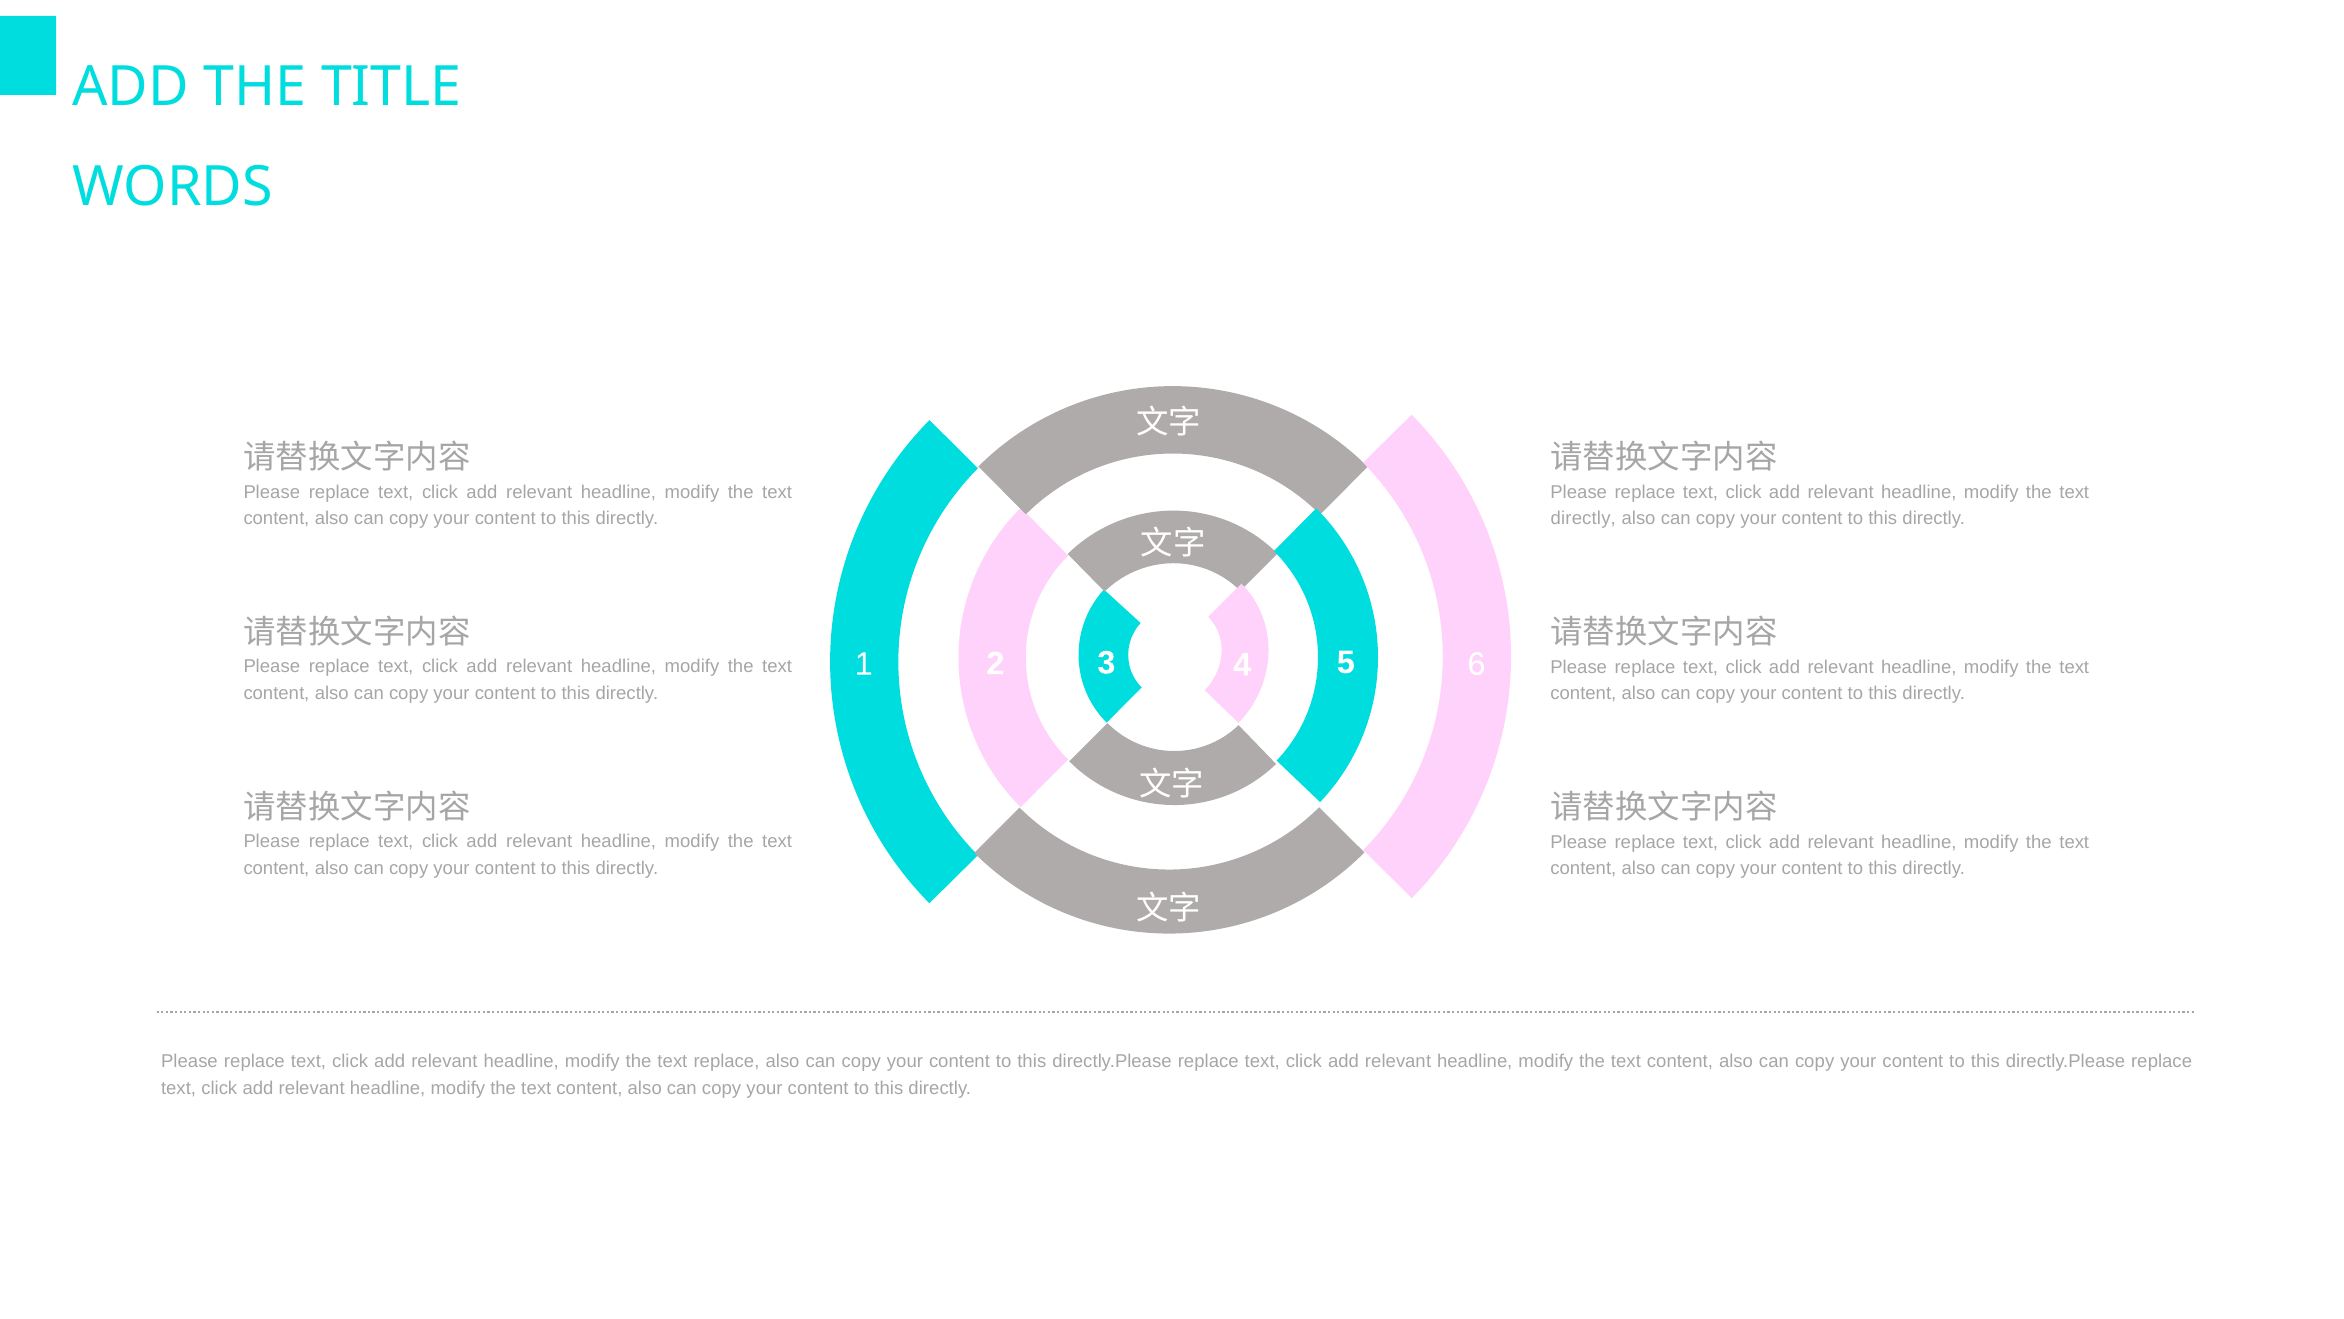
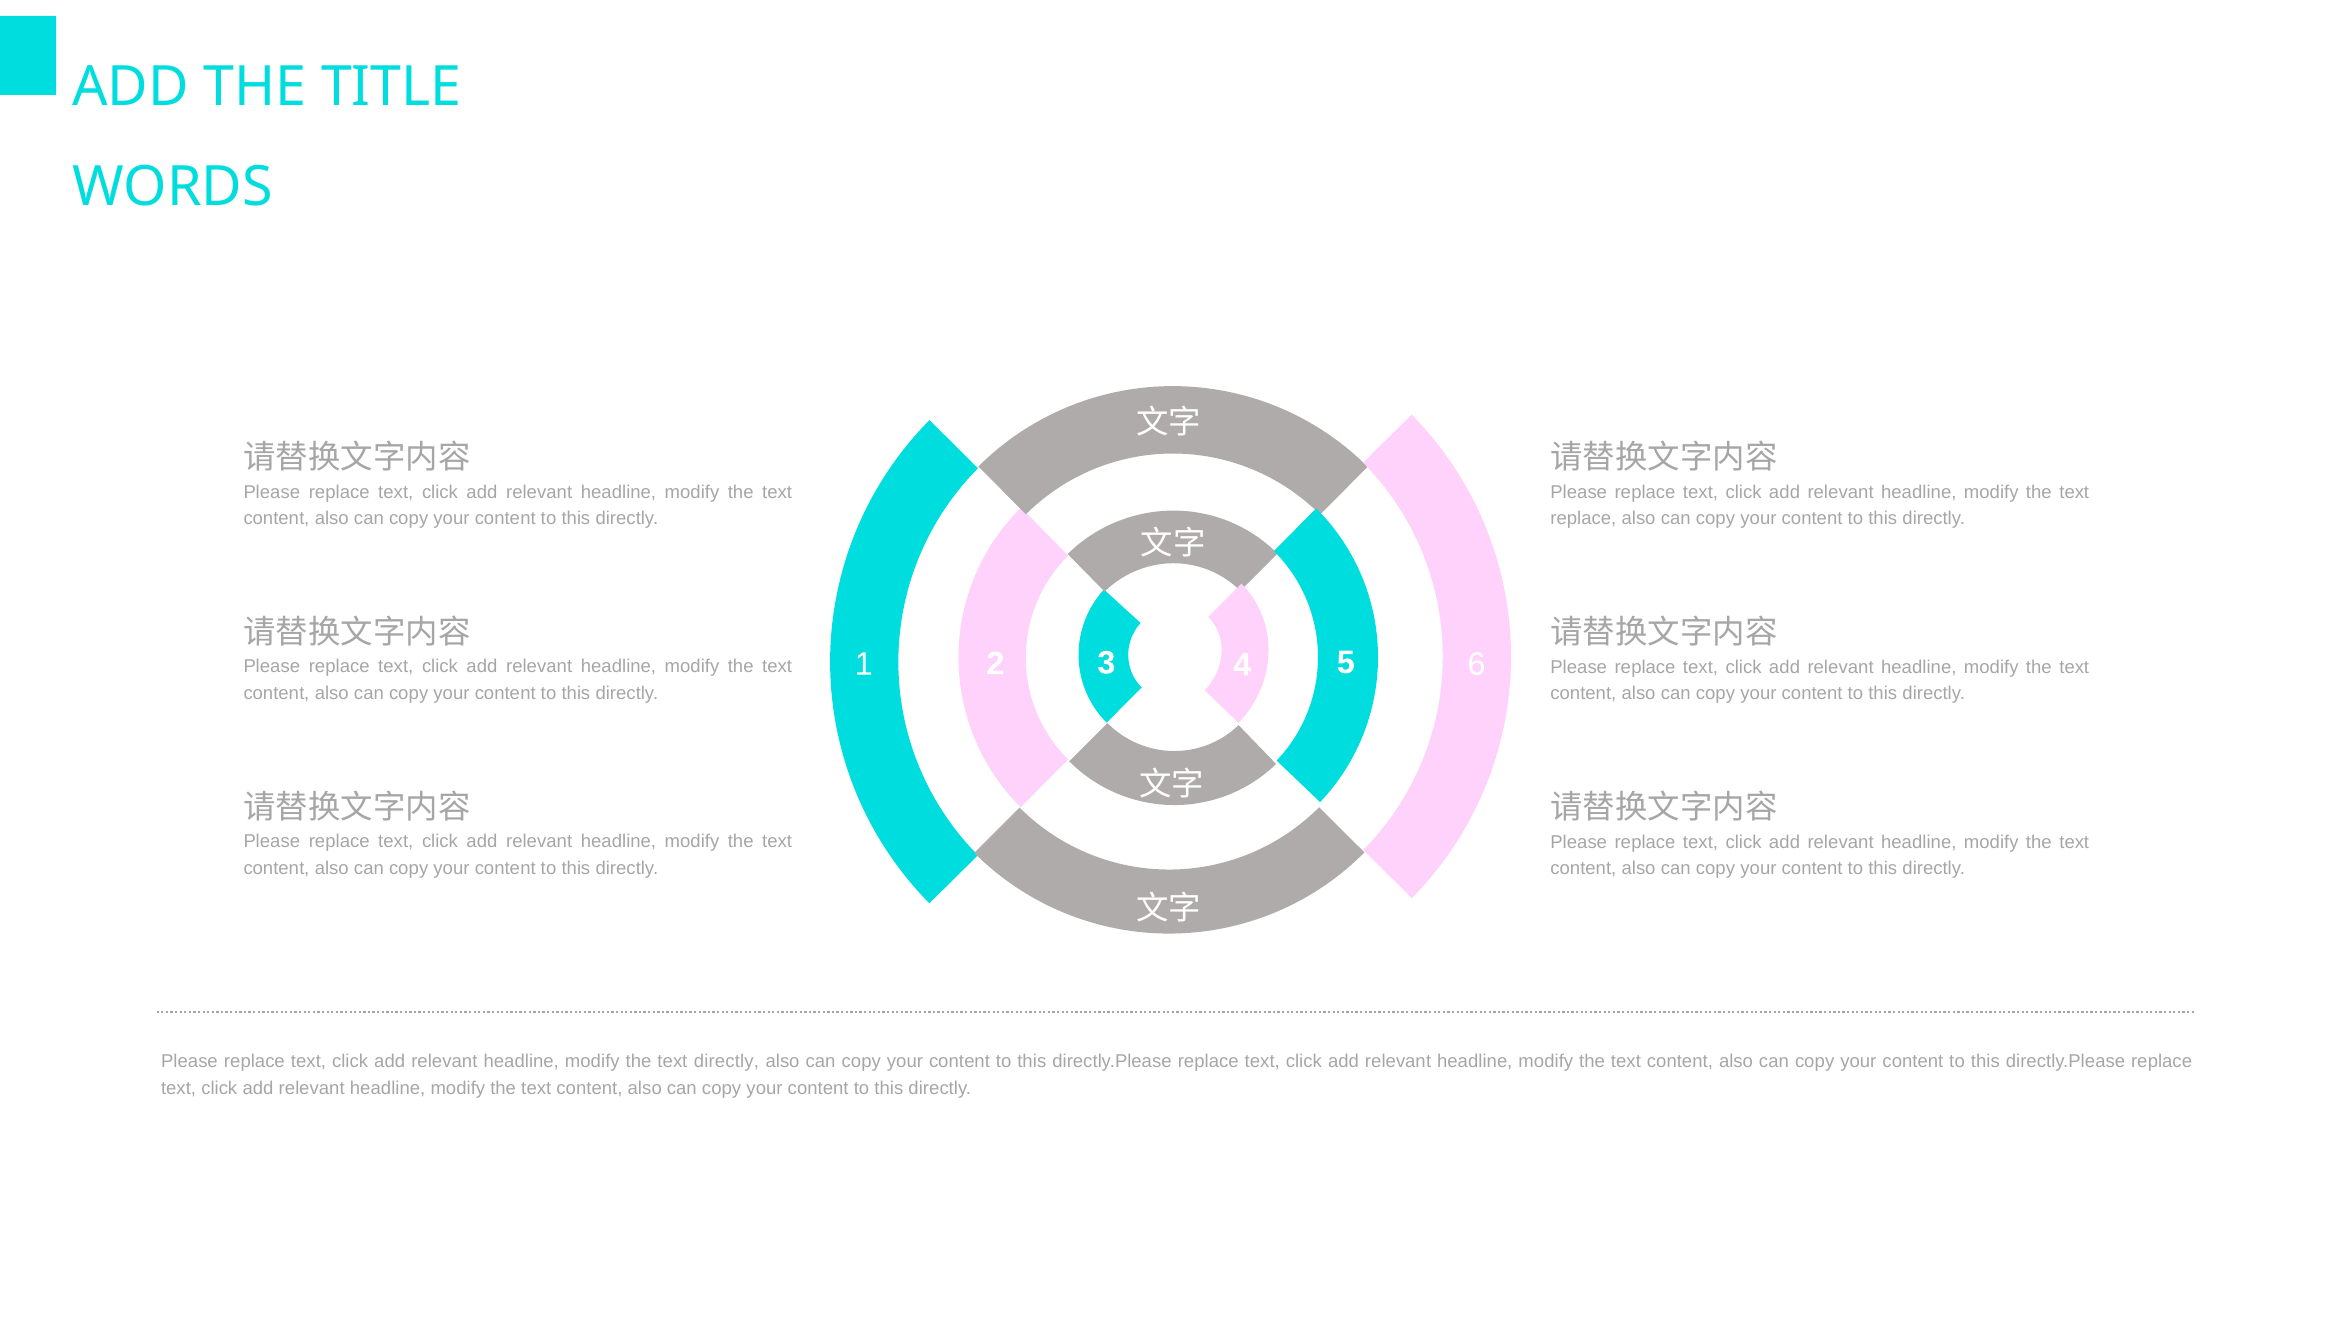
directly at (1583, 518): directly -> replace
text replace: replace -> directly
